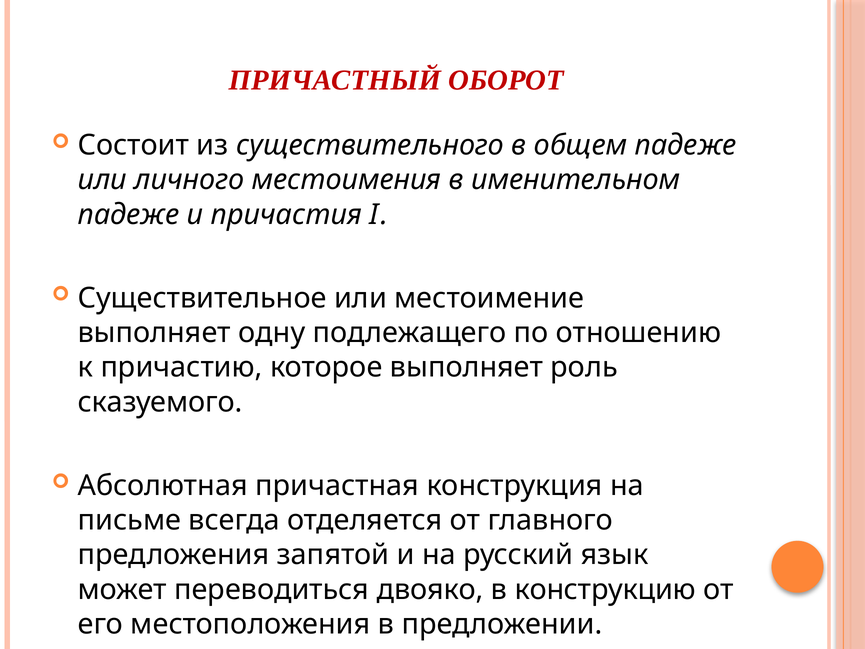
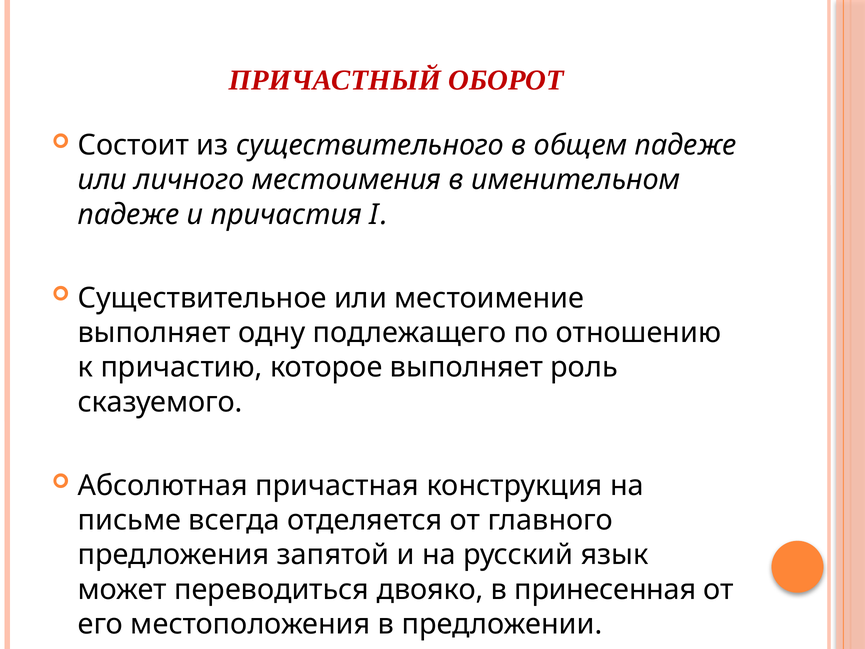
конструкцию: конструкцию -> принесенная
